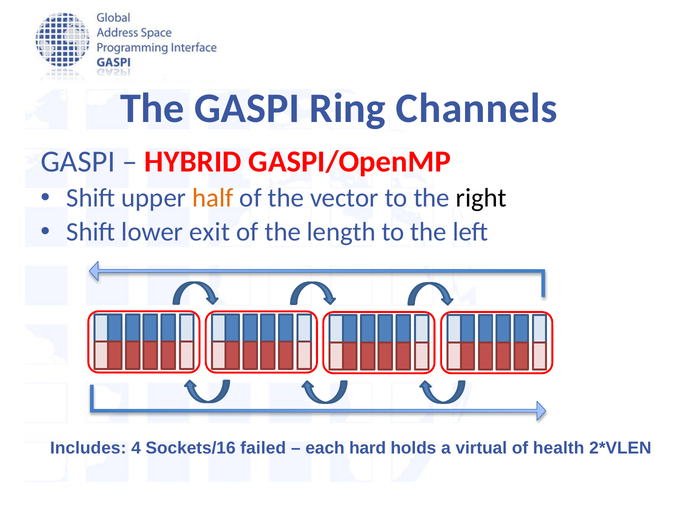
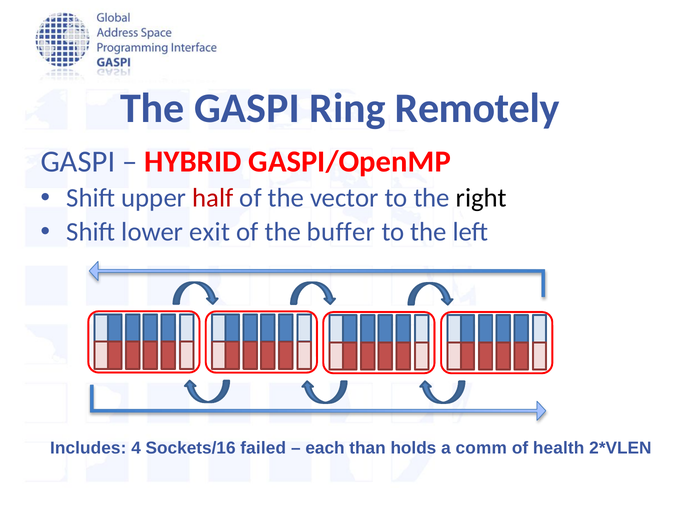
Channels: Channels -> Remotely
half colour: orange -> red
length: length -> buffer
hard: hard -> than
virtual: virtual -> comm
